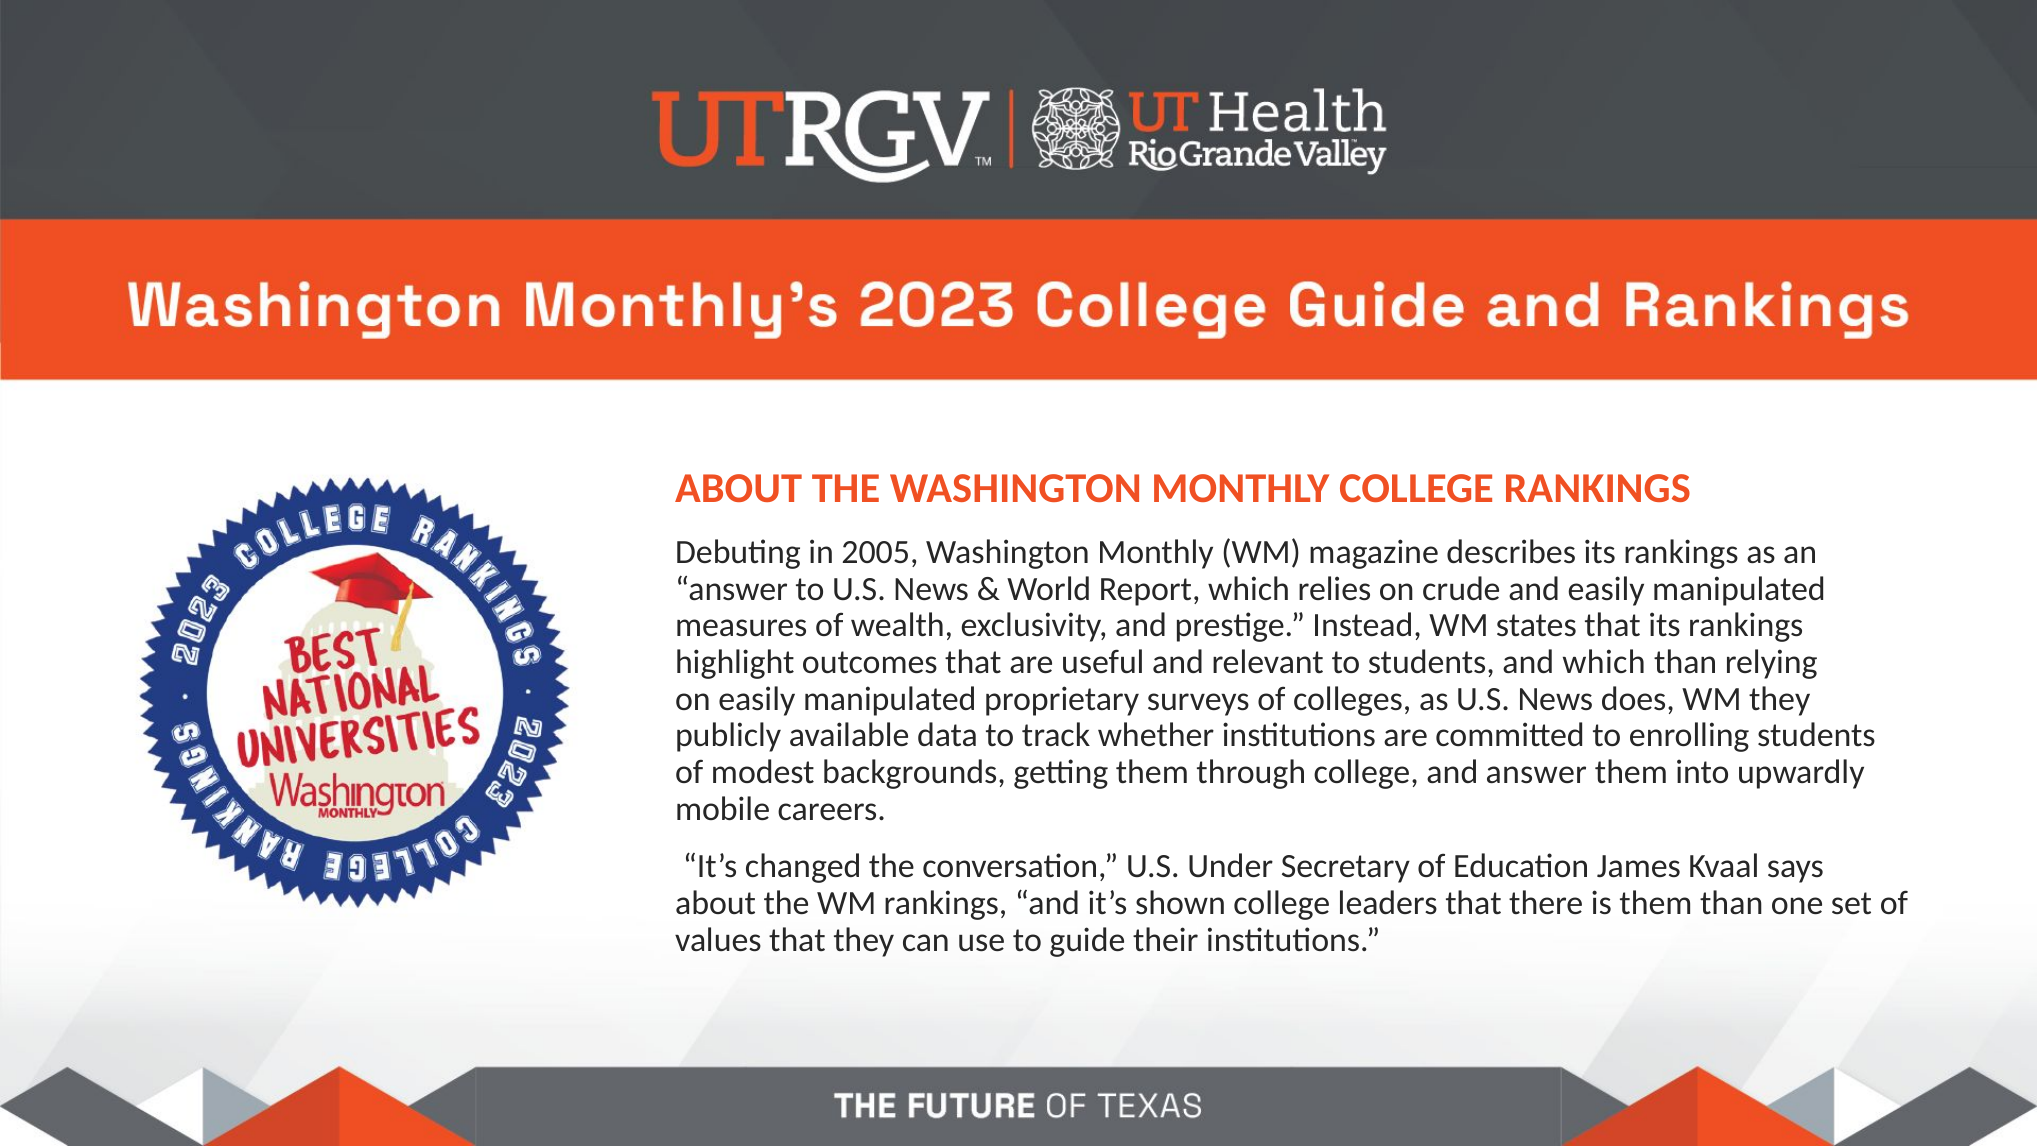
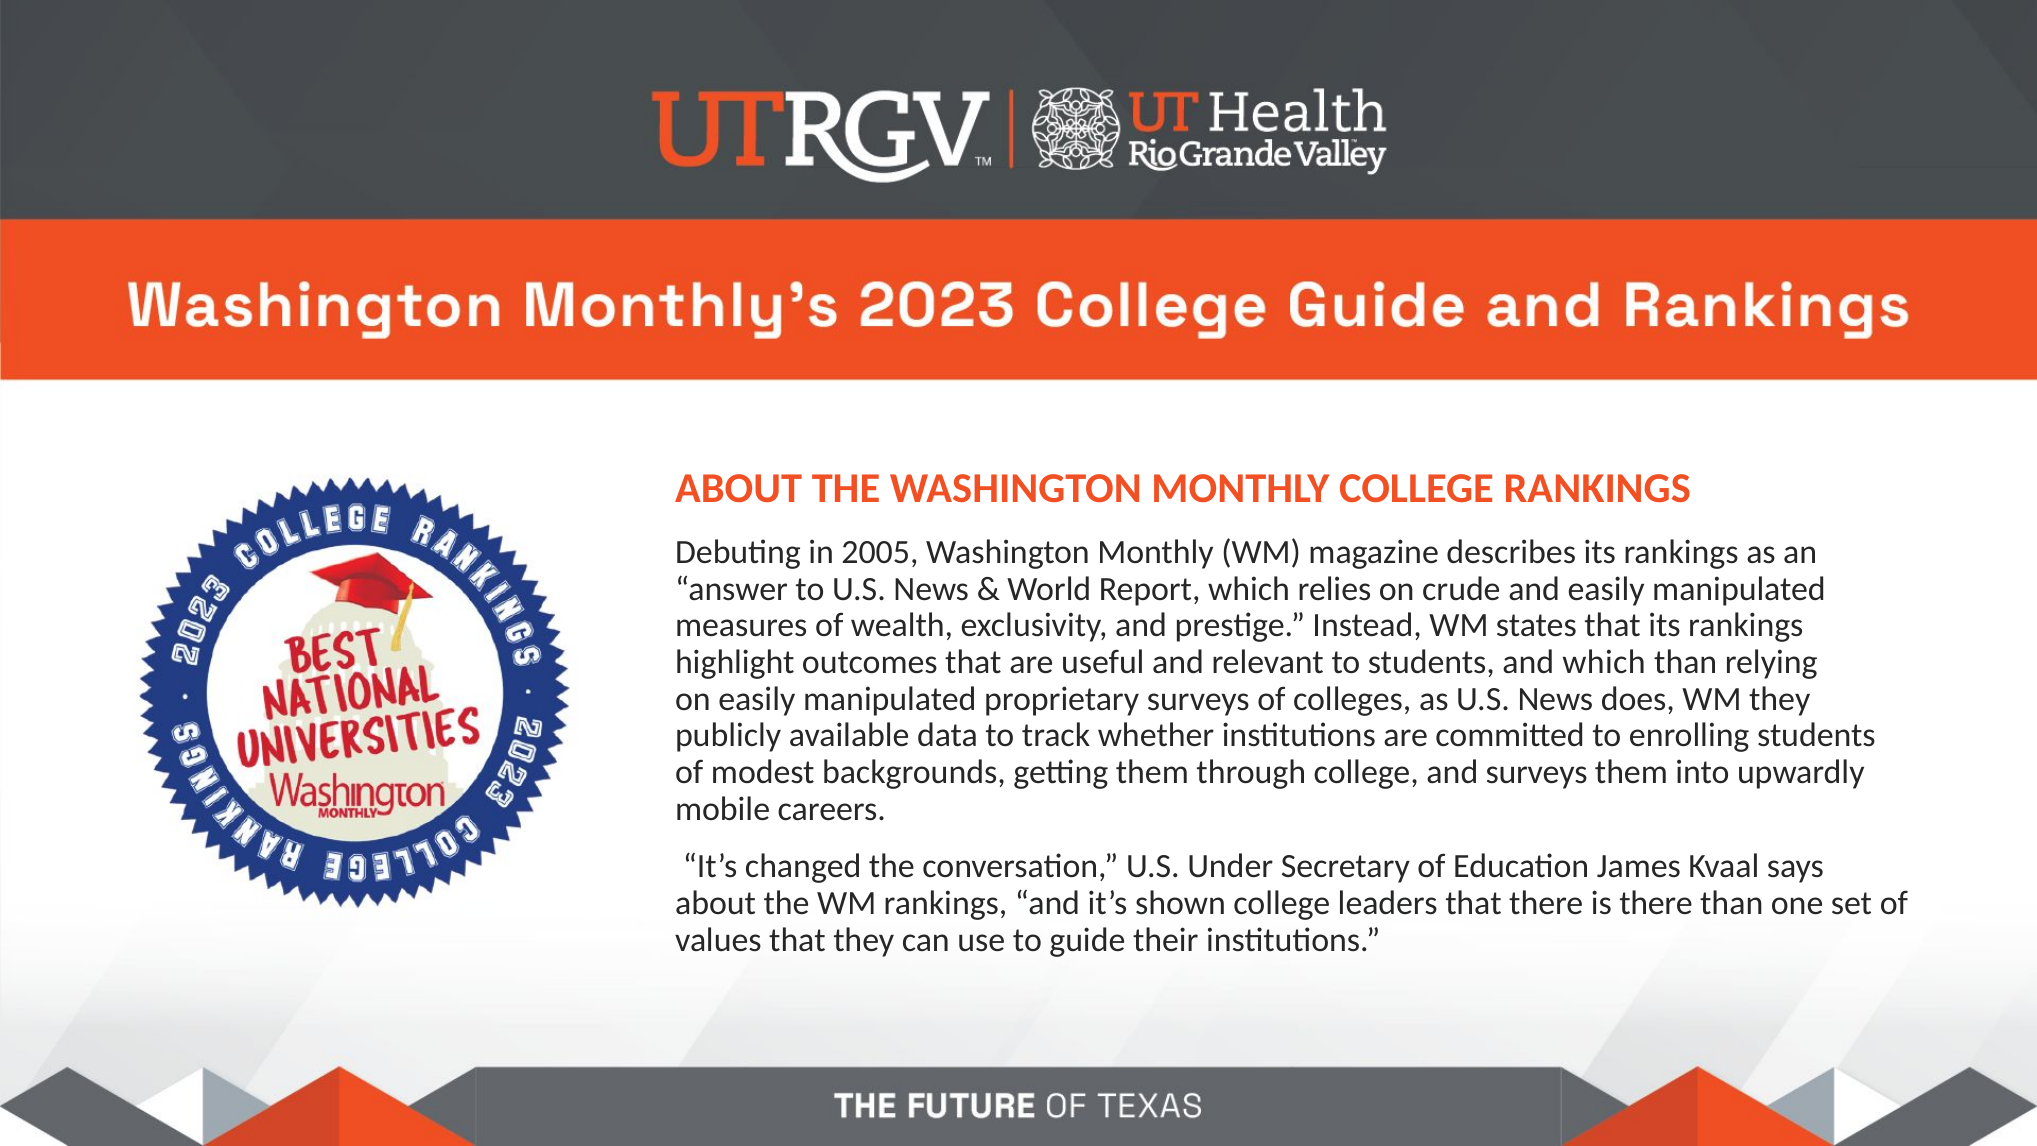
and answer: answer -> surveys
is them: them -> there
